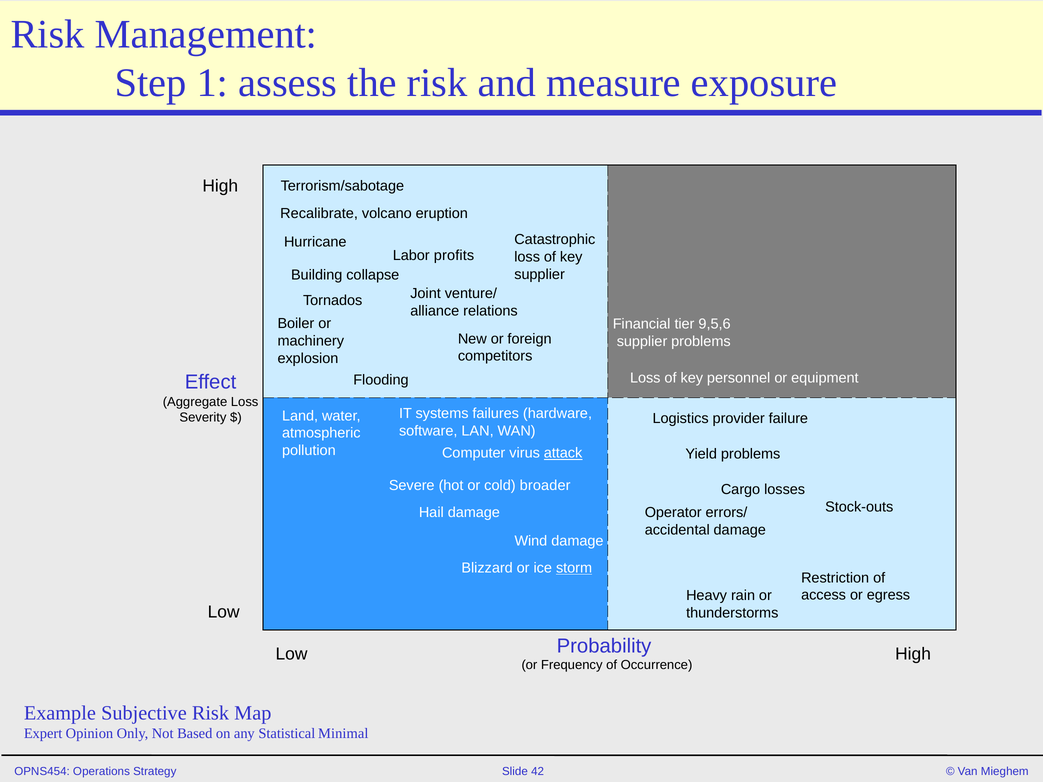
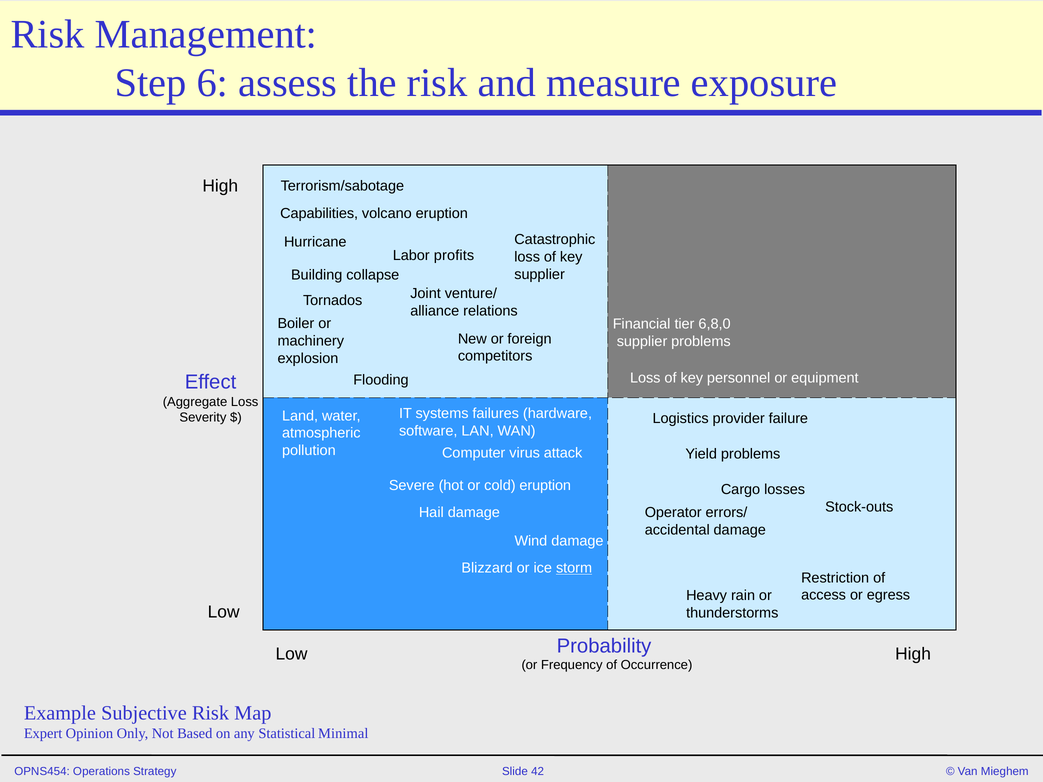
1: 1 -> 6
Recalibrate: Recalibrate -> Capabilities
9,5,6: 9,5,6 -> 6,8,0
attack underline: present -> none
cold broader: broader -> eruption
